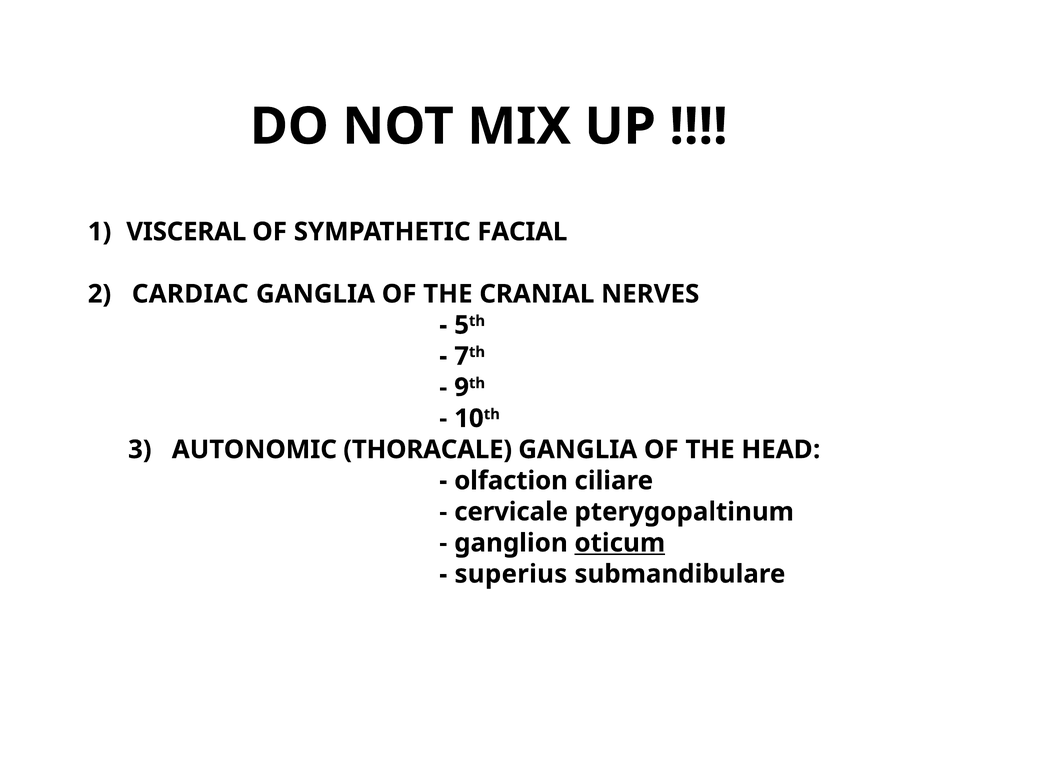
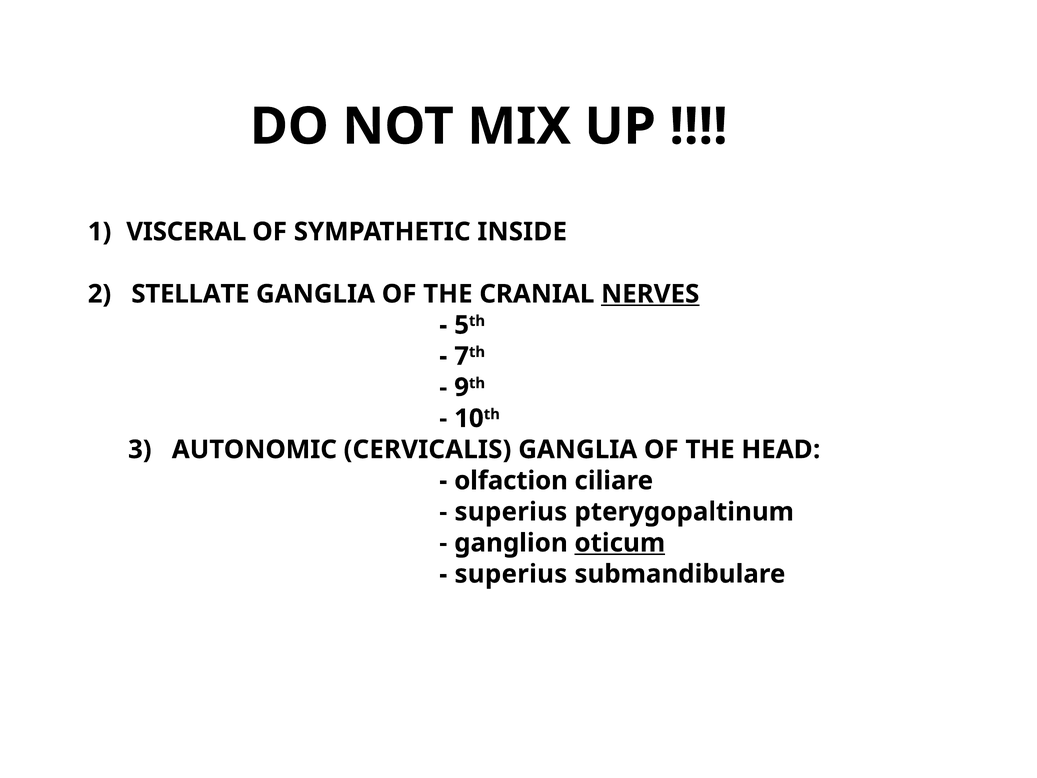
FACIAL: FACIAL -> INSIDE
CARDIAC: CARDIAC -> STELLATE
NERVES underline: none -> present
THORACALE: THORACALE -> CERVICALIS
cervicale at (511, 512): cervicale -> superius
